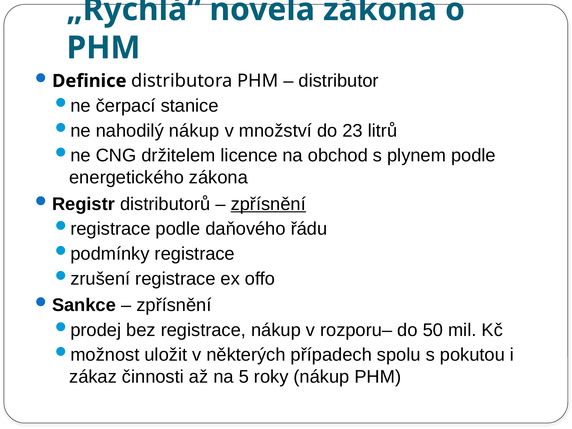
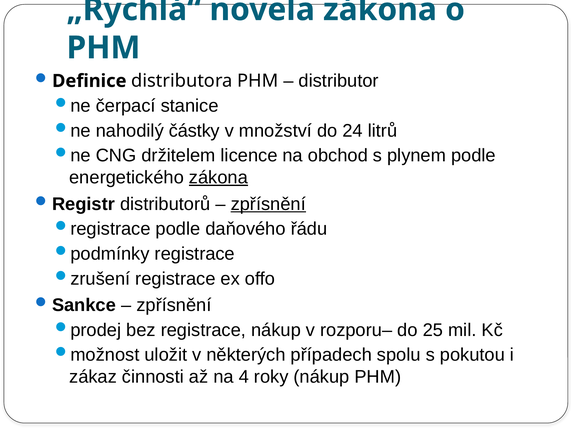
nahodilý nákup: nákup -> částky
23: 23 -> 24
zákona at (218, 178) underline: none -> present
50: 50 -> 25
5: 5 -> 4
